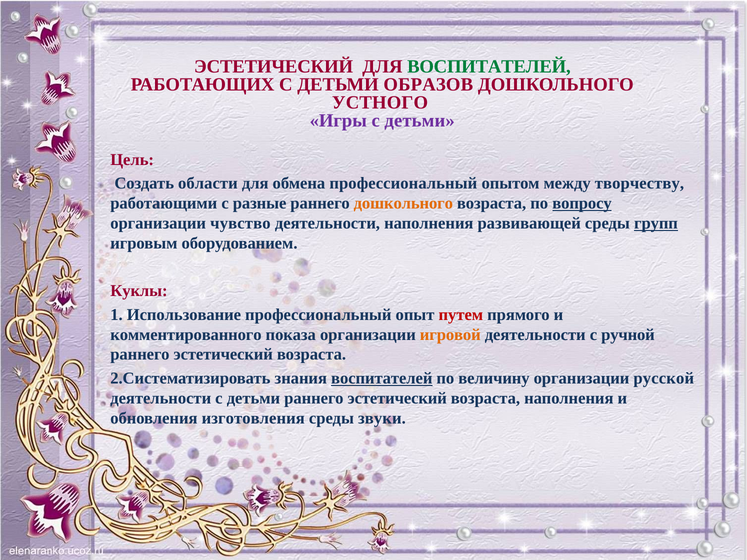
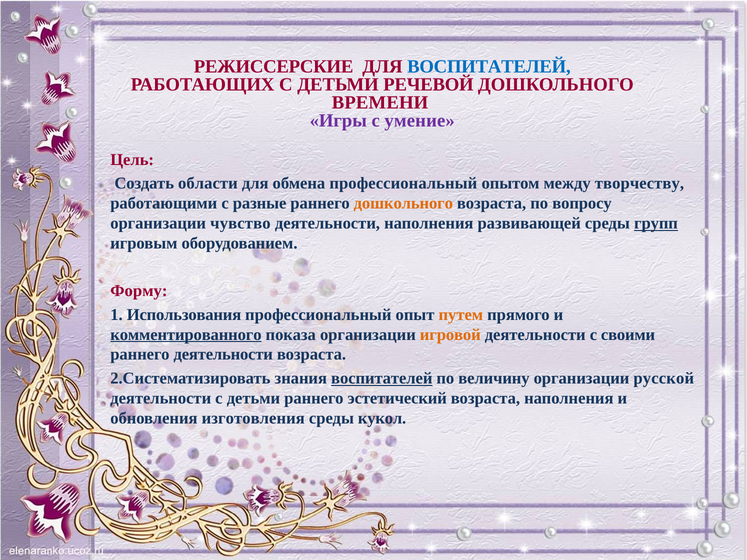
ЭСТЕТИЧЕСКИЙ at (274, 67): ЭСТЕТИЧЕСКИЙ -> РЕЖИССЕРСКИЕ
ВОСПИТАТЕЛЕЙ at (489, 67) colour: green -> blue
ОБРАЗОВ: ОБРАЗОВ -> РЕЧЕВОЙ
УСТНОГО: УСТНОГО -> ВРЕМЕНИ
Игры с детьми: детьми -> умение
вопросу underline: present -> none
Куклы: Куклы -> Форму
Использование: Использование -> Использования
путем colour: red -> orange
комментированного underline: none -> present
ручной: ручной -> своими
эстетический at (223, 355): эстетический -> деятельности
звуки: звуки -> кукол
